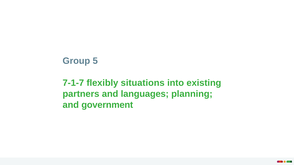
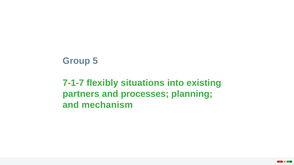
languages: languages -> processes
government: government -> mechanism
